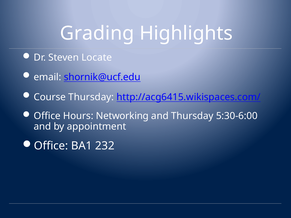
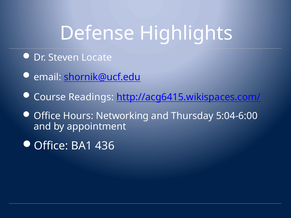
Grading: Grading -> Defense
Course Thursday: Thursday -> Readings
5:30-6:00: 5:30-6:00 -> 5:04-6:00
232: 232 -> 436
